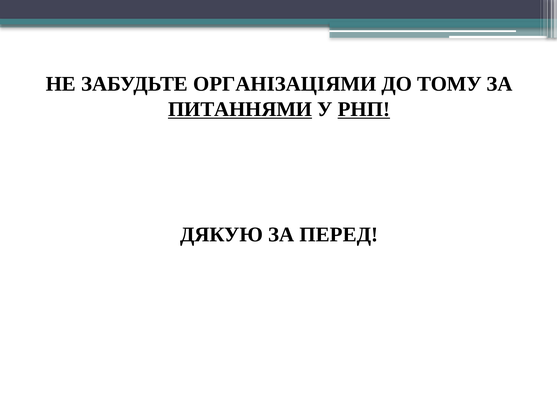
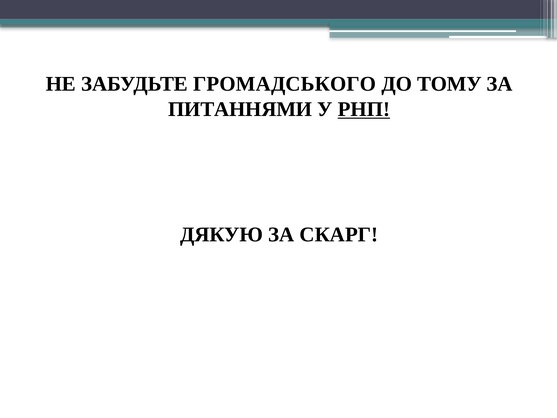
ОРГАНІЗАЦІЯМИ: ОРГАНІЗАЦІЯМИ -> ГРОМАДСЬКОГО
ПИТАННЯМИ underline: present -> none
ПЕРЕД: ПЕРЕД -> СКАРГ
